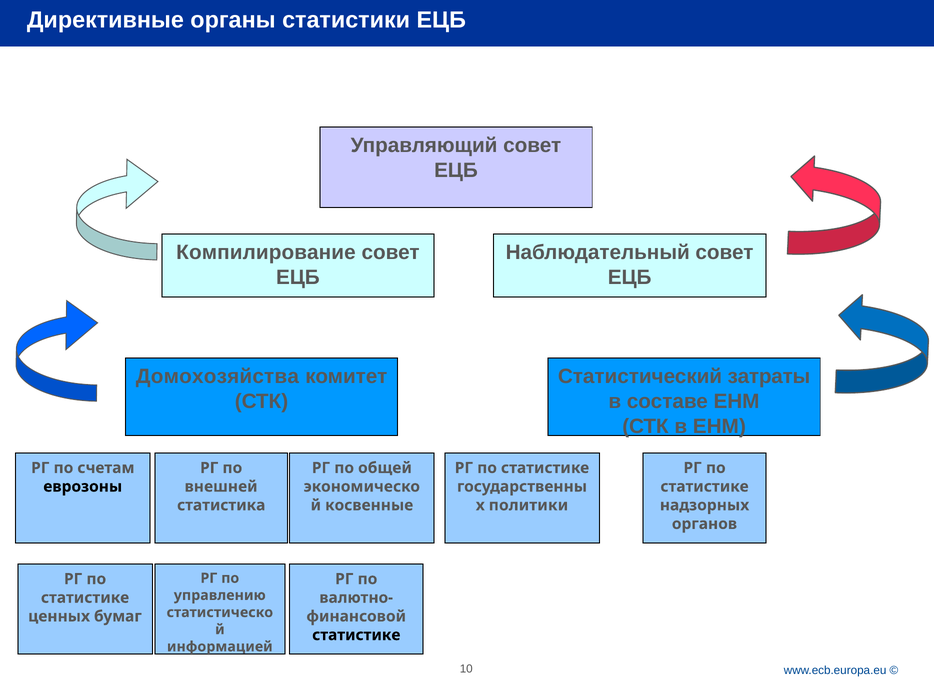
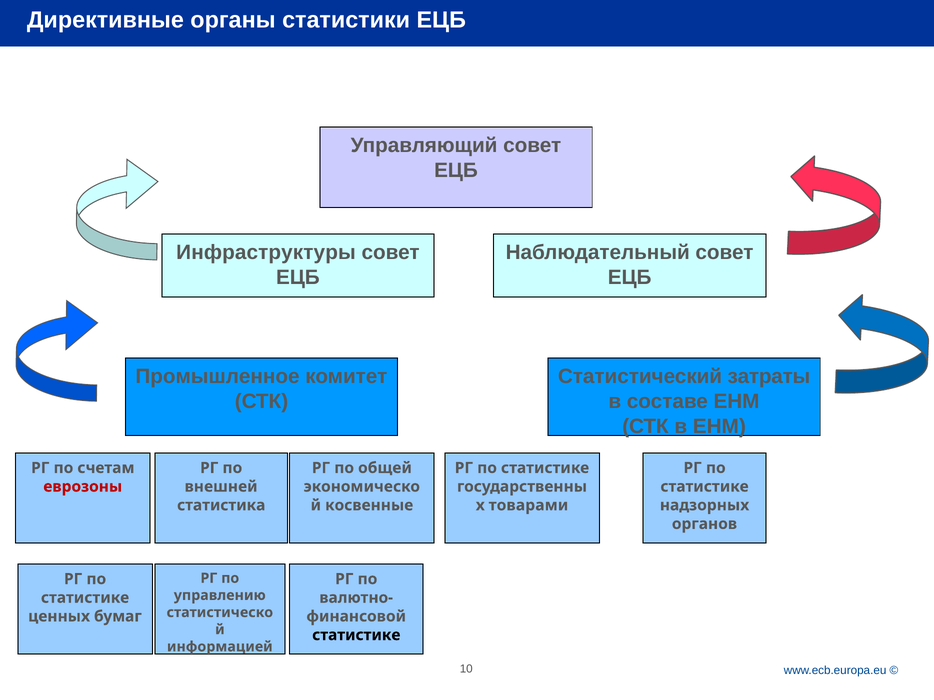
Компилирование: Компилирование -> Инфраструктуры
Домохозяйства: Домохозяйства -> Промышленное
еврозоны colour: black -> red
политики: политики -> товарами
